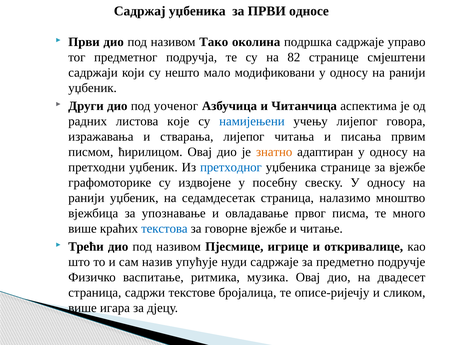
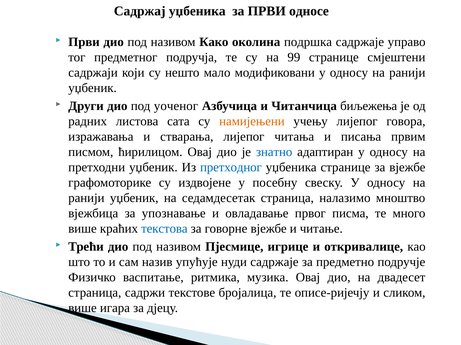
Тако: Тако -> Како
82: 82 -> 99
аспектима: аспектима -> биљежења
које: које -> сата
намијењени colour: blue -> orange
знатно colour: orange -> blue
